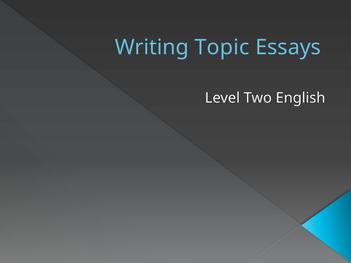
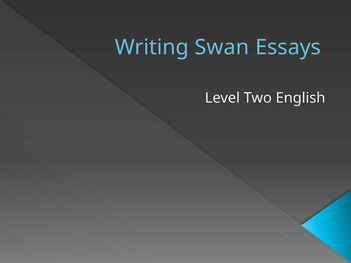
Topic: Topic -> Swan
